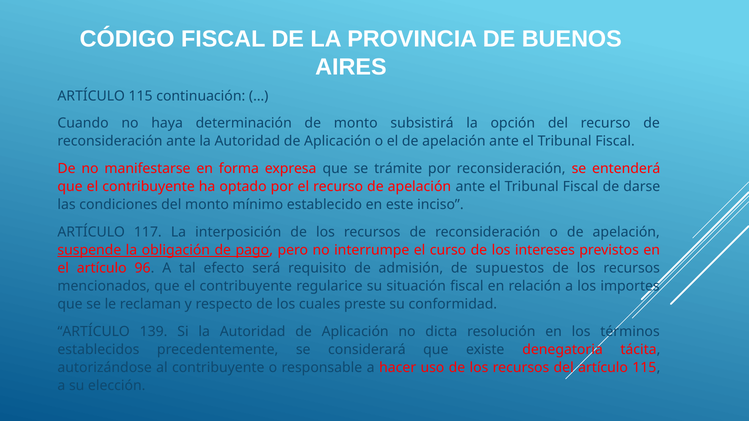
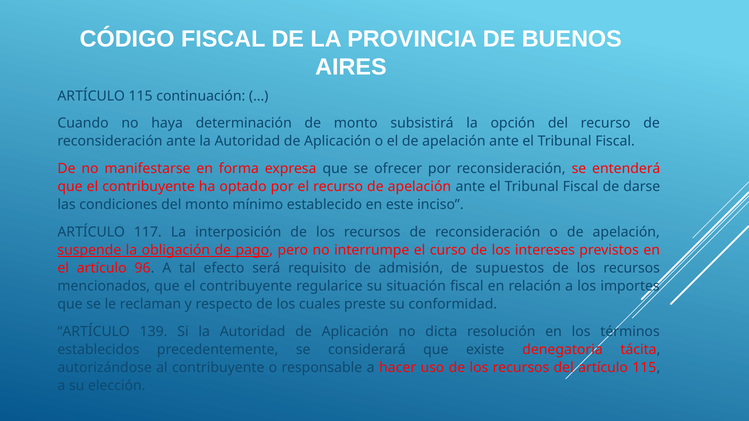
trámite: trámite -> ofrecer
